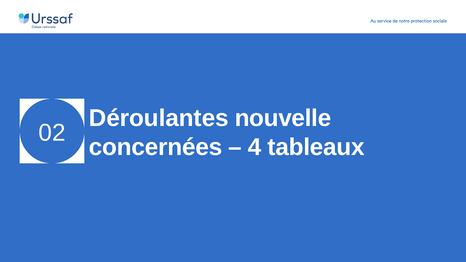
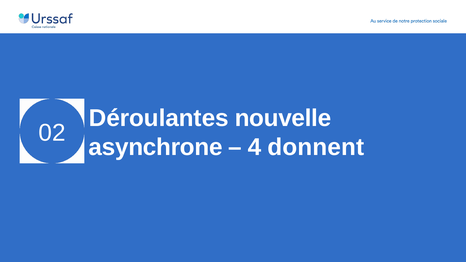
concernées: concernées -> asynchrone
tableaux: tableaux -> donnent
